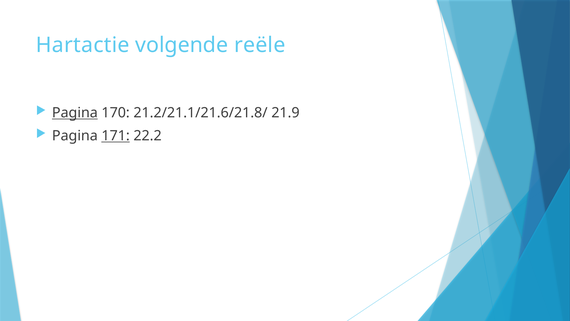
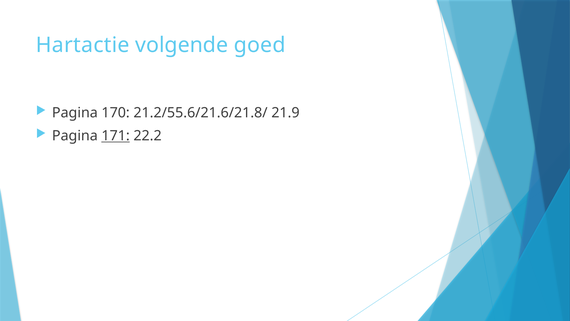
reële: reële -> goed
Pagina at (75, 113) underline: present -> none
21.2/21.1/21.6/21.8/: 21.2/21.1/21.6/21.8/ -> 21.2/55.6/21.6/21.8/
